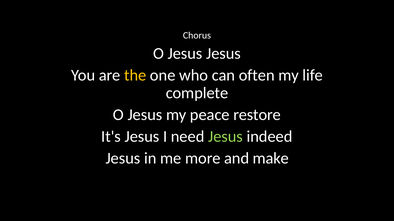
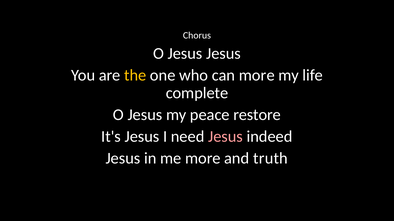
can often: often -> more
Jesus at (225, 137) colour: light green -> pink
make: make -> truth
